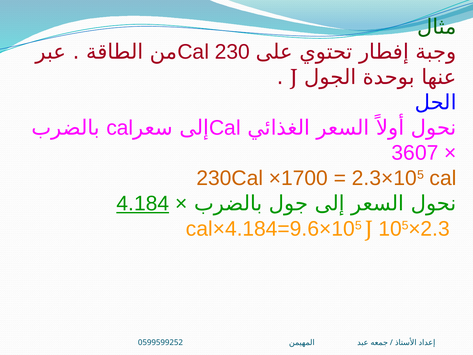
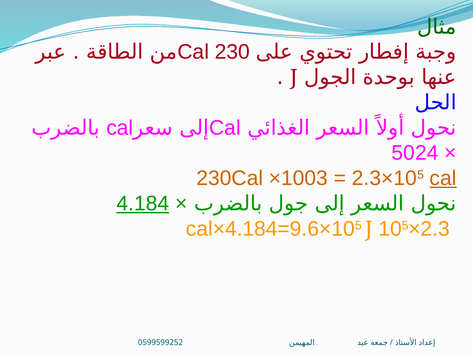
3607: 3607 -> 5024
×1700: ×1700 -> ×1003
cal at (443, 178) underline: none -> present
